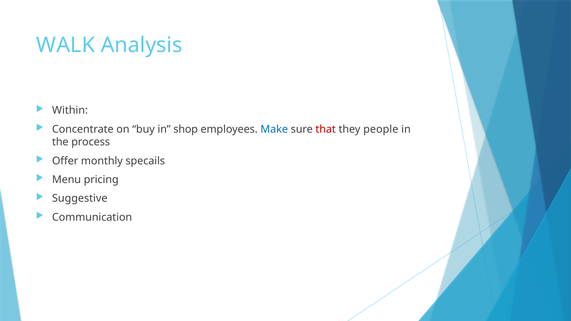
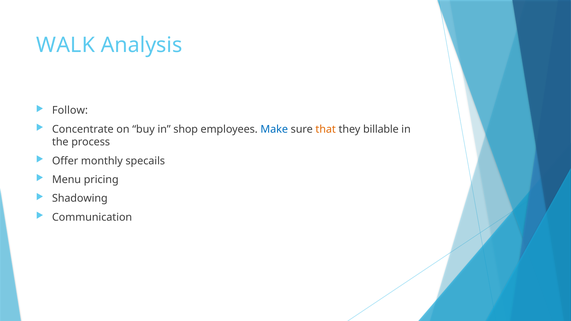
Within: Within -> Follow
that colour: red -> orange
people: people -> billable
Suggestive: Suggestive -> Shadowing
